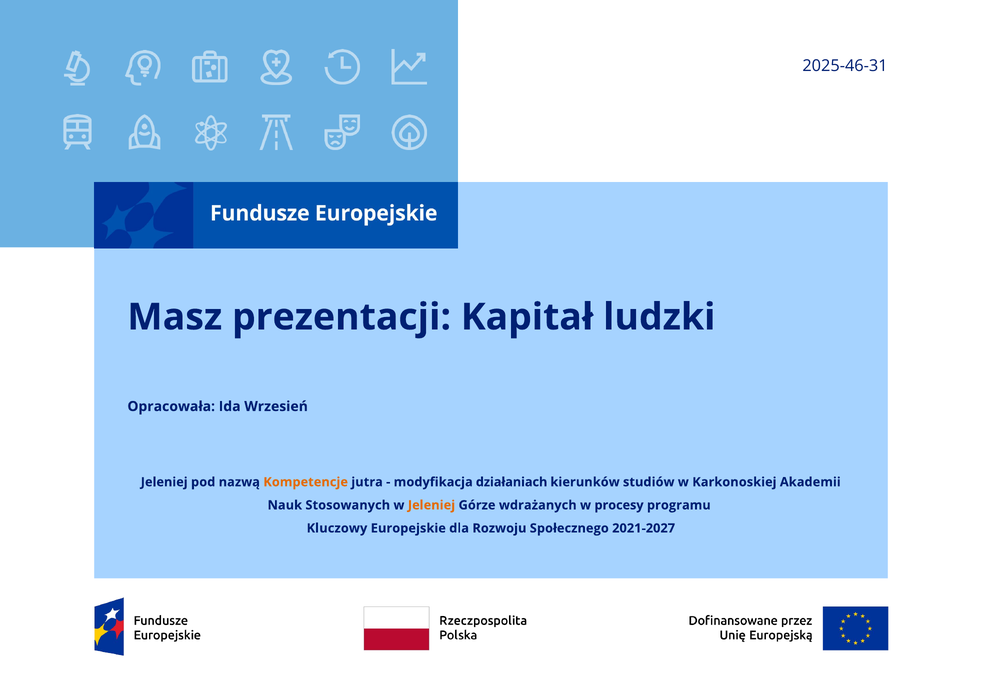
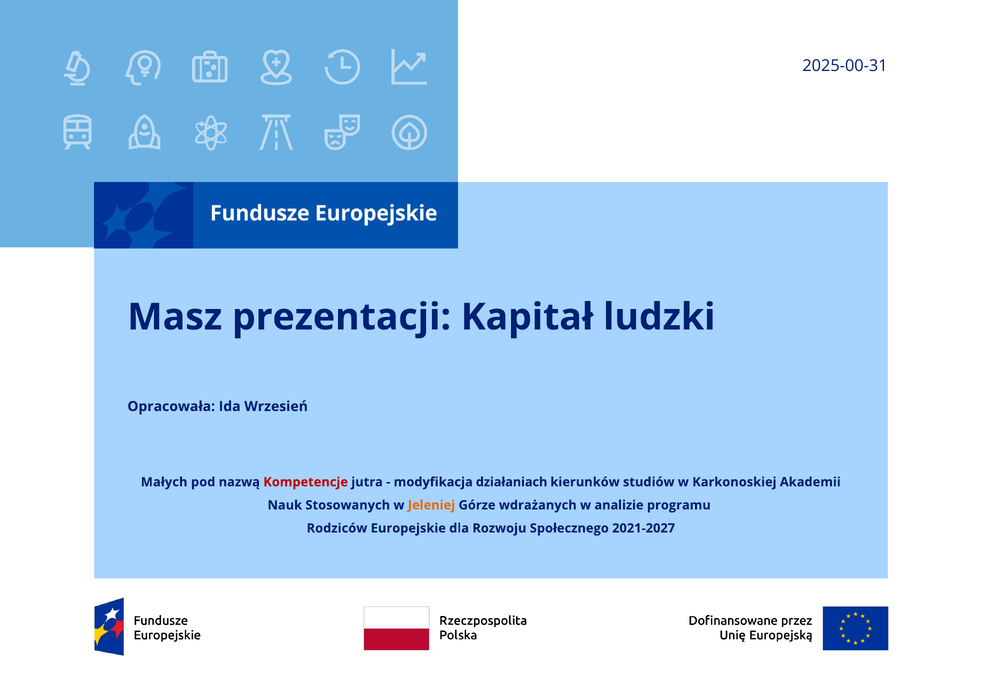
2025-46-31: 2025-46-31 -> 2025-00-31
Jeleniej at (164, 482): Jeleniej -> Małych
Kompetencje colour: orange -> red
procesy: procesy -> analizie
Kluczowy: Kluczowy -> Rodziców
